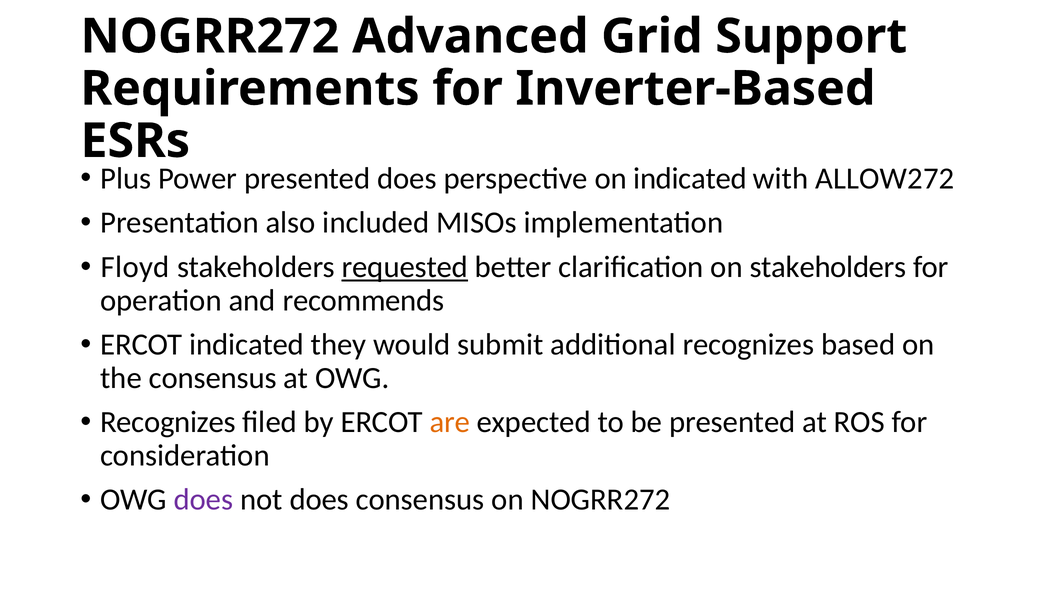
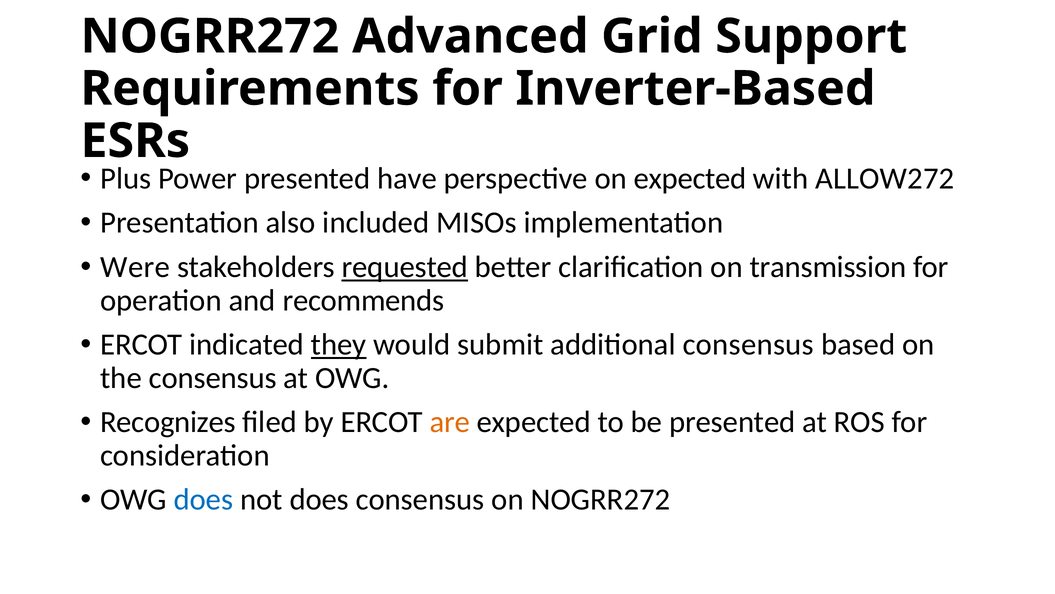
presented does: does -> have
on indicated: indicated -> expected
Floyd: Floyd -> Were
on stakeholders: stakeholders -> transmission
they underline: none -> present
additional recognizes: recognizes -> consensus
does at (203, 499) colour: purple -> blue
